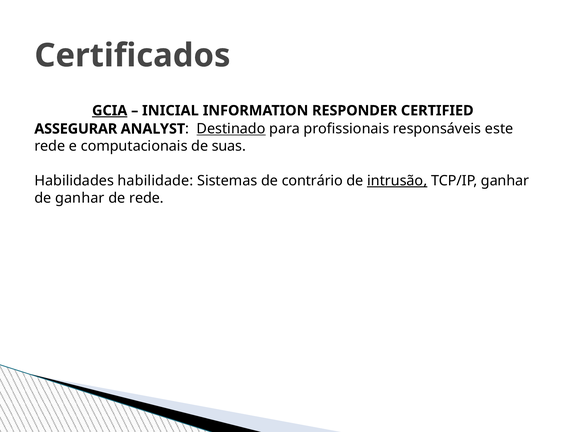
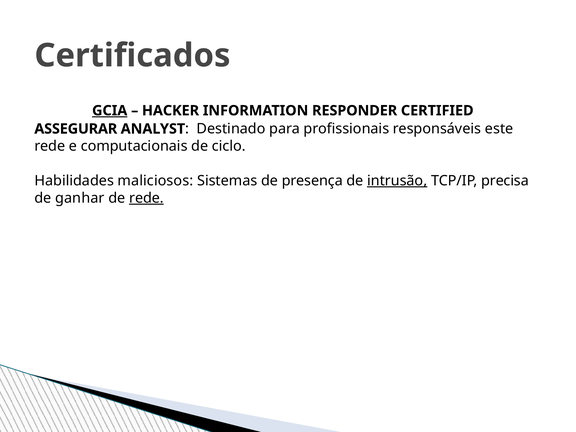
INICIAL: INICIAL -> HACKER
Destinado underline: present -> none
suas: suas -> ciclo
habilidade: habilidade -> maliciosos
contrário: contrário -> presença
TCP/IP ganhar: ganhar -> precisa
rede at (146, 198) underline: none -> present
